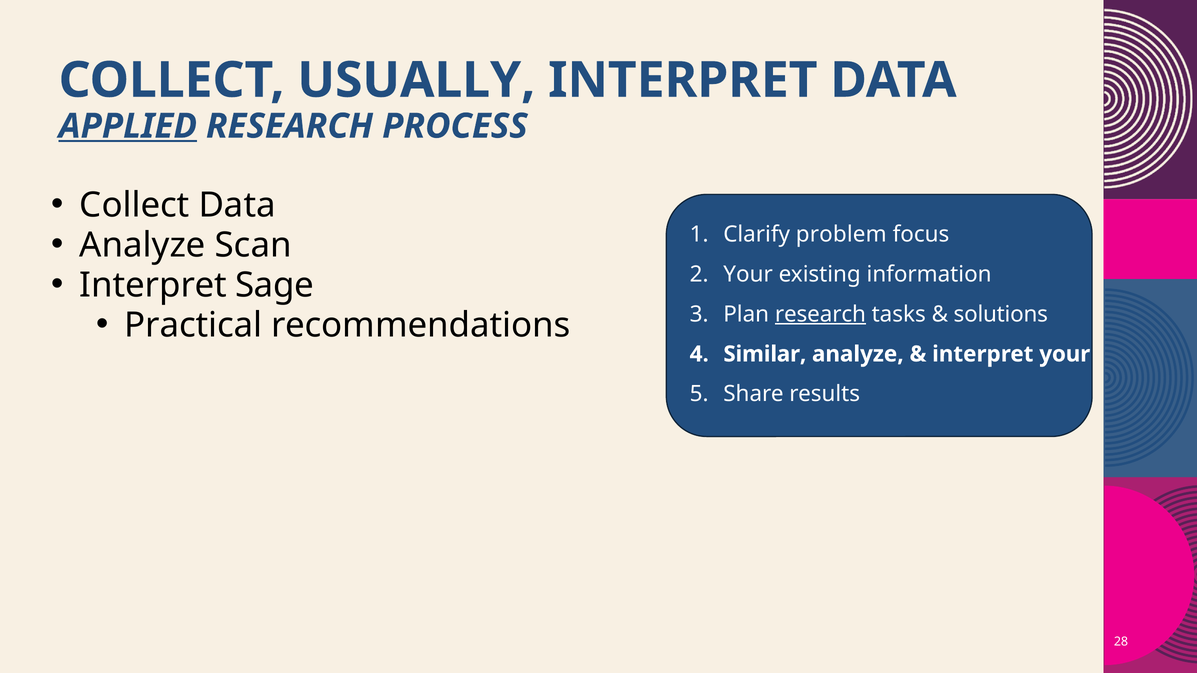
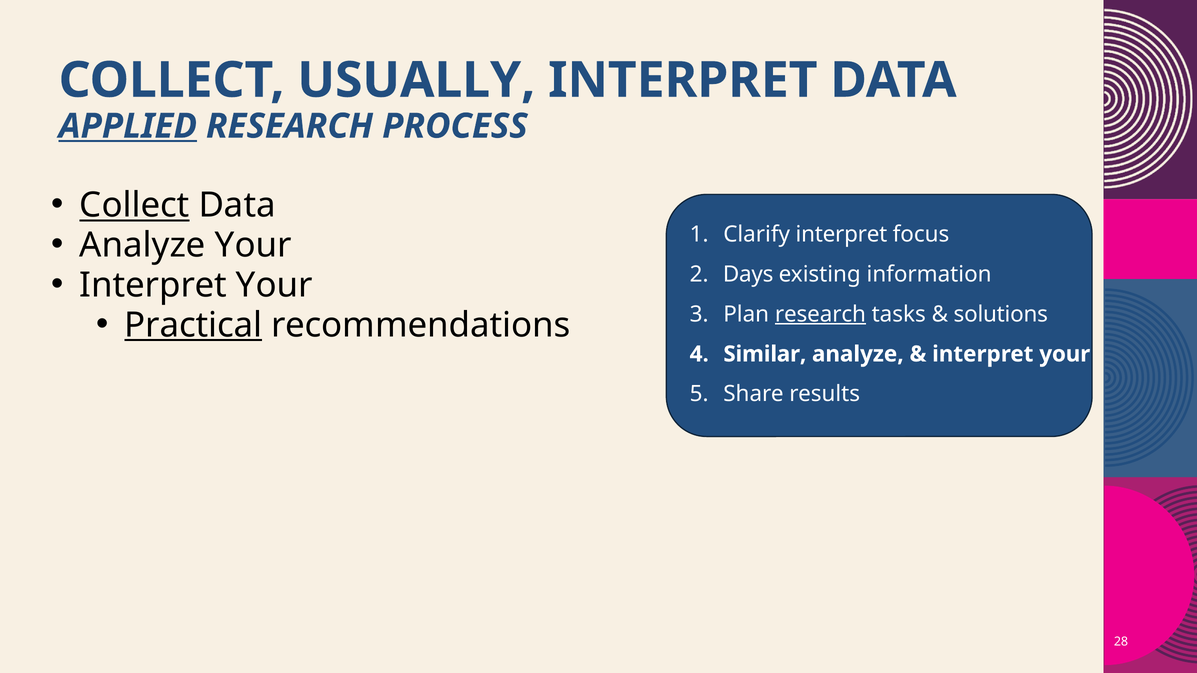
Collect at (135, 205) underline: none -> present
Analyze Scan: Scan -> Your
Clarify problem: problem -> interpret
Sage at (275, 285): Sage -> Your
Your at (748, 274): Your -> Days
Practical underline: none -> present
